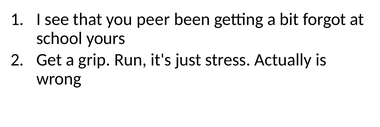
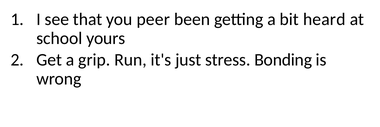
forgot: forgot -> heard
Actually: Actually -> Bonding
